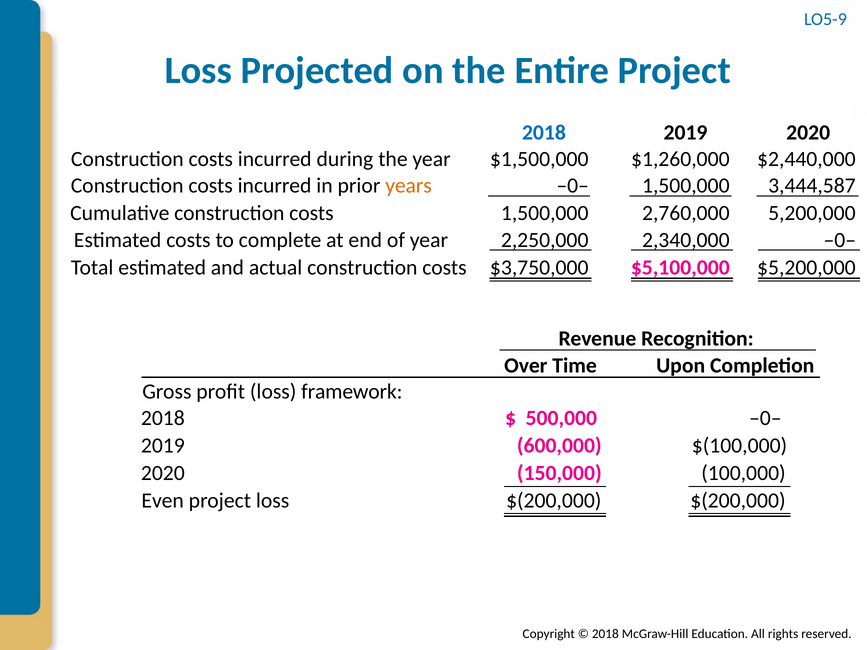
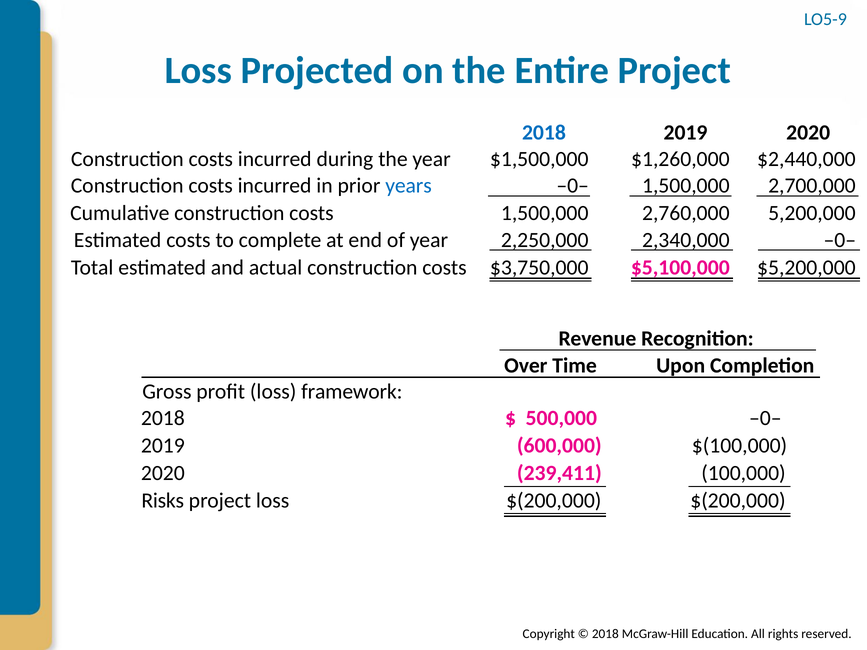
years colour: orange -> blue
3,444,587: 3,444,587 -> 2,700,000
150,000: 150,000 -> 239,411
Even: Even -> Risks
